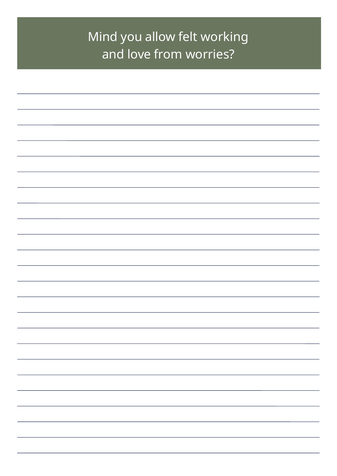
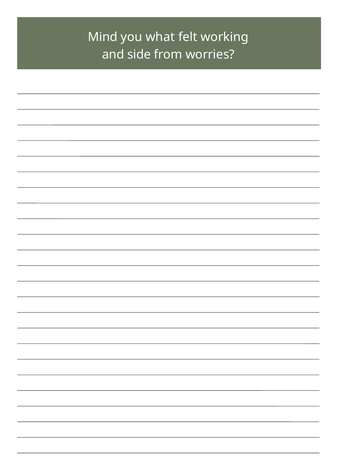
allow: allow -> what
love: love -> side
